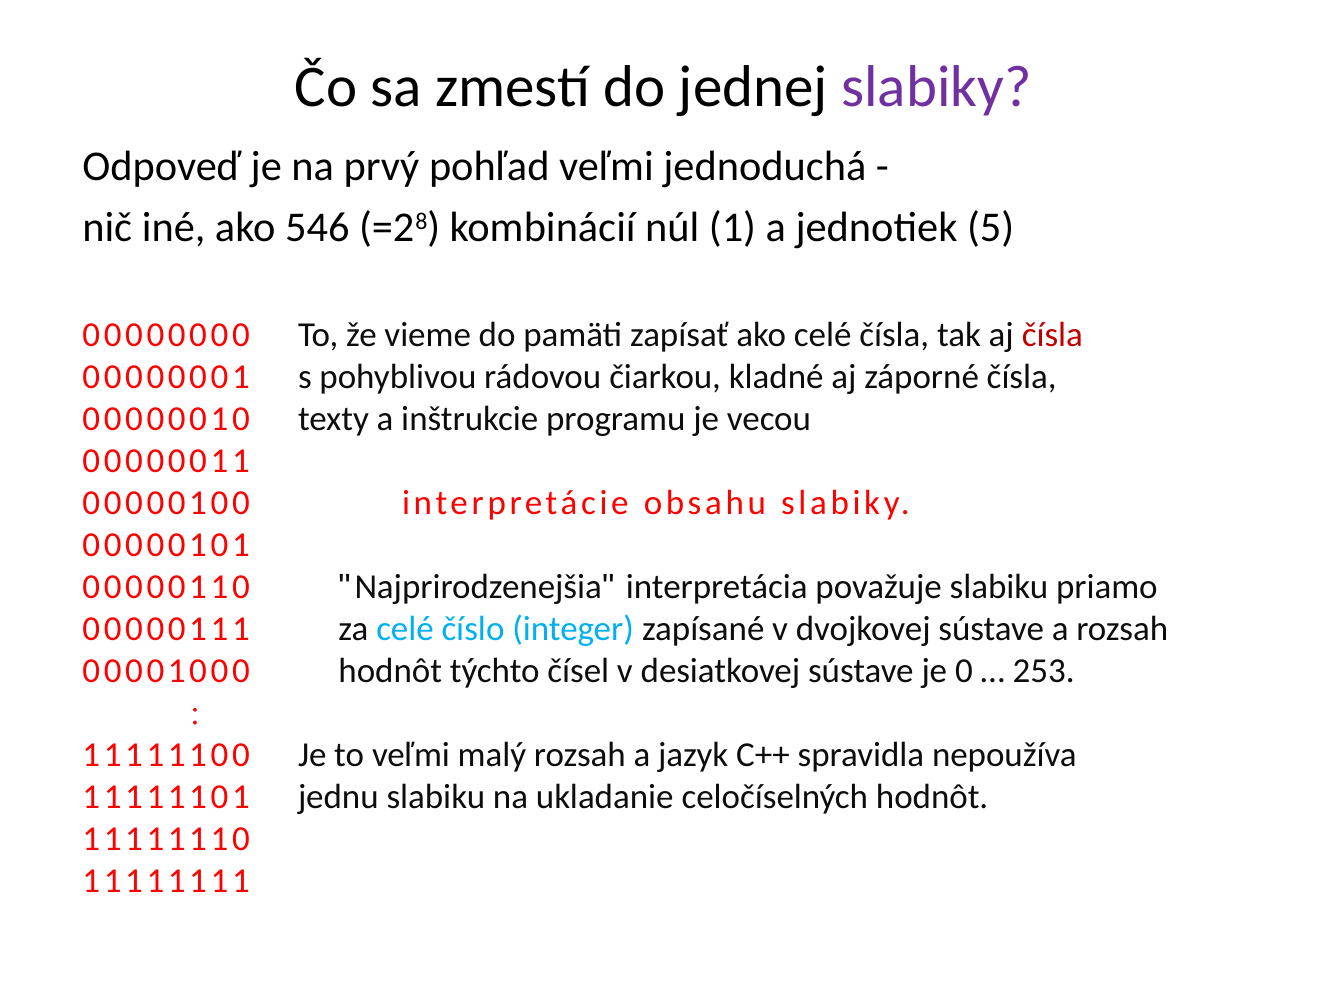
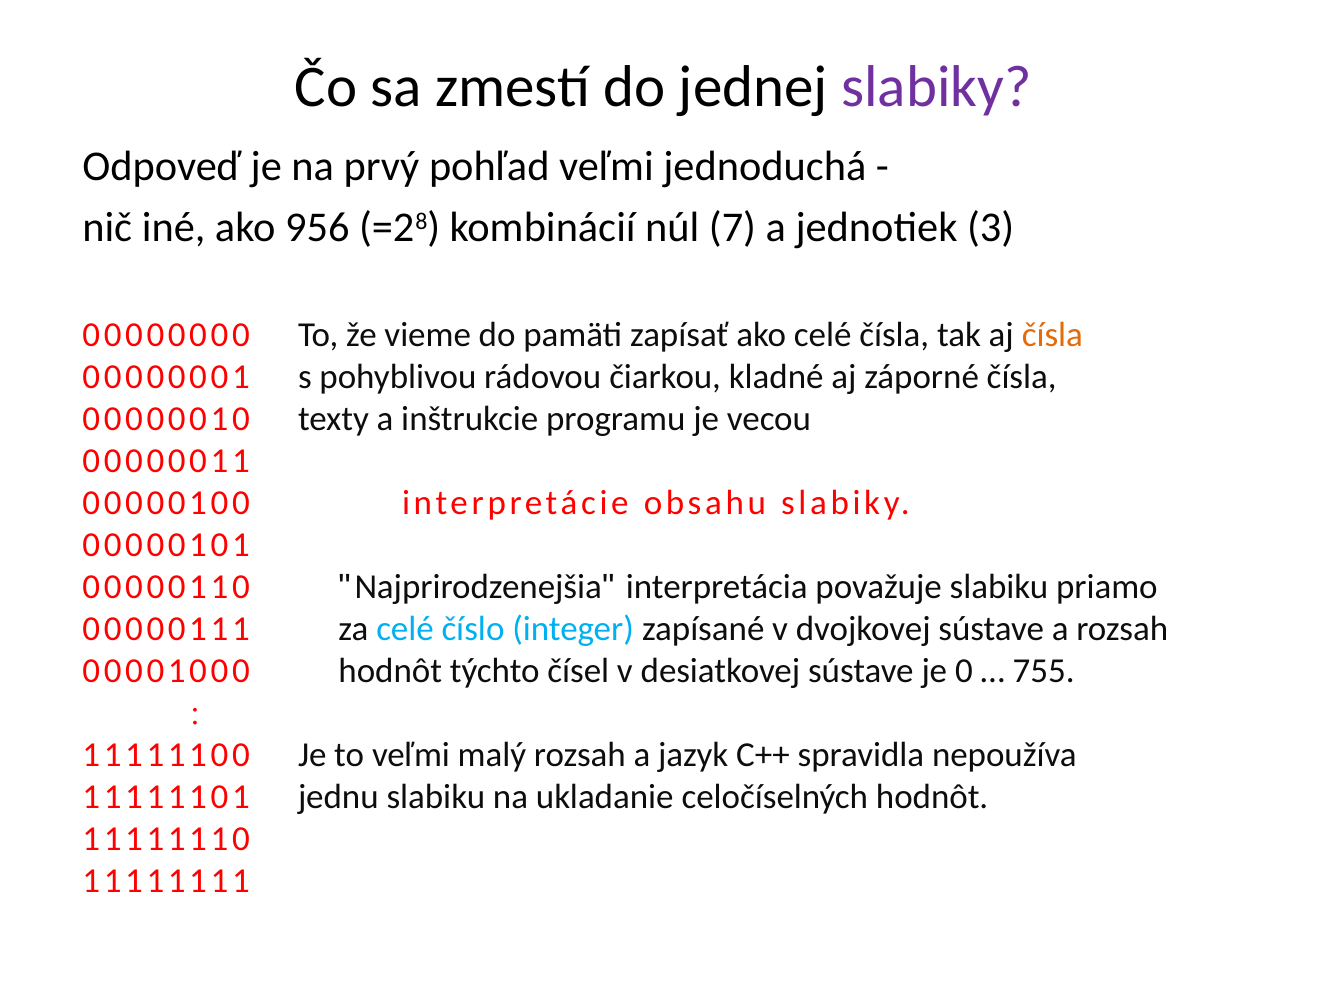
546: 546 -> 956
1: 1 -> 7
5: 5 -> 3
čísla at (1052, 335) colour: red -> orange
253: 253 -> 755
